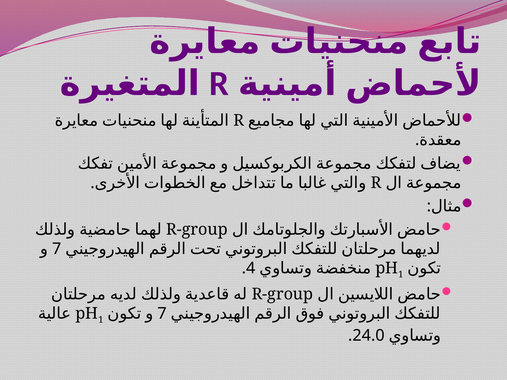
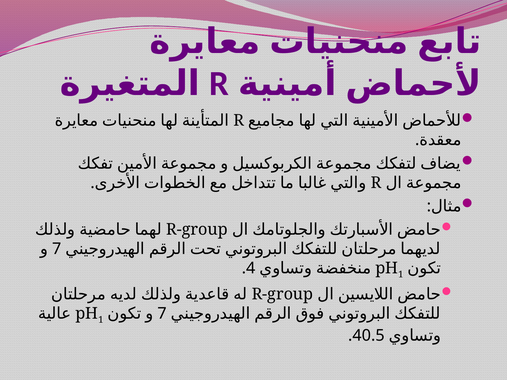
24.0: 24.0 -> 40.5
